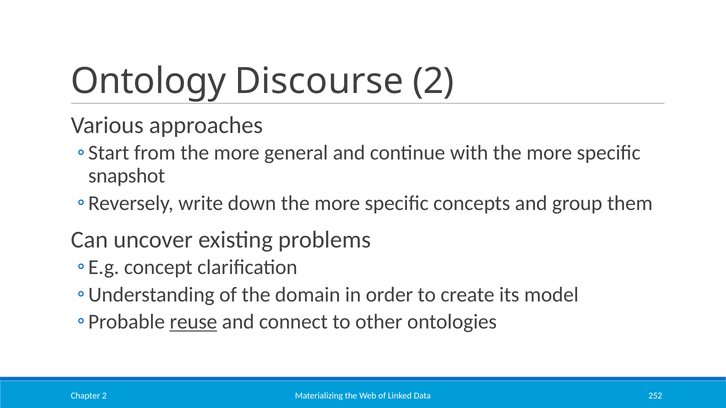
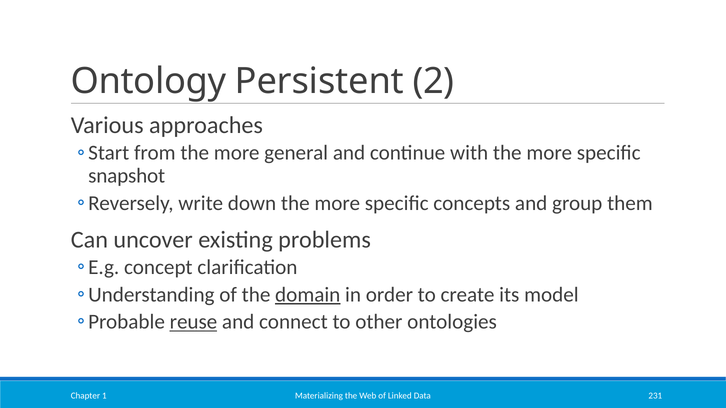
Discourse: Discourse -> Persistent
domain underline: none -> present
252: 252 -> 231
Chapter 2: 2 -> 1
